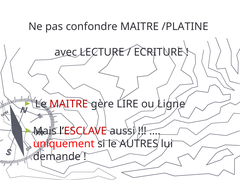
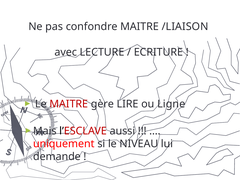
/PLATINE: /PLATINE -> /LIAISON
AUTRES: AUTRES -> NIVEAU
